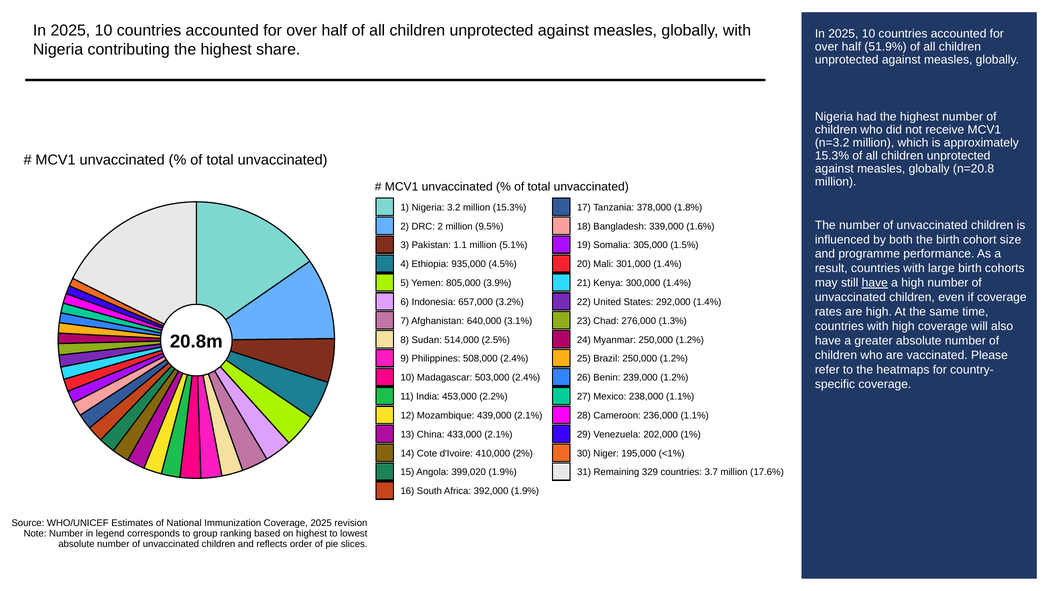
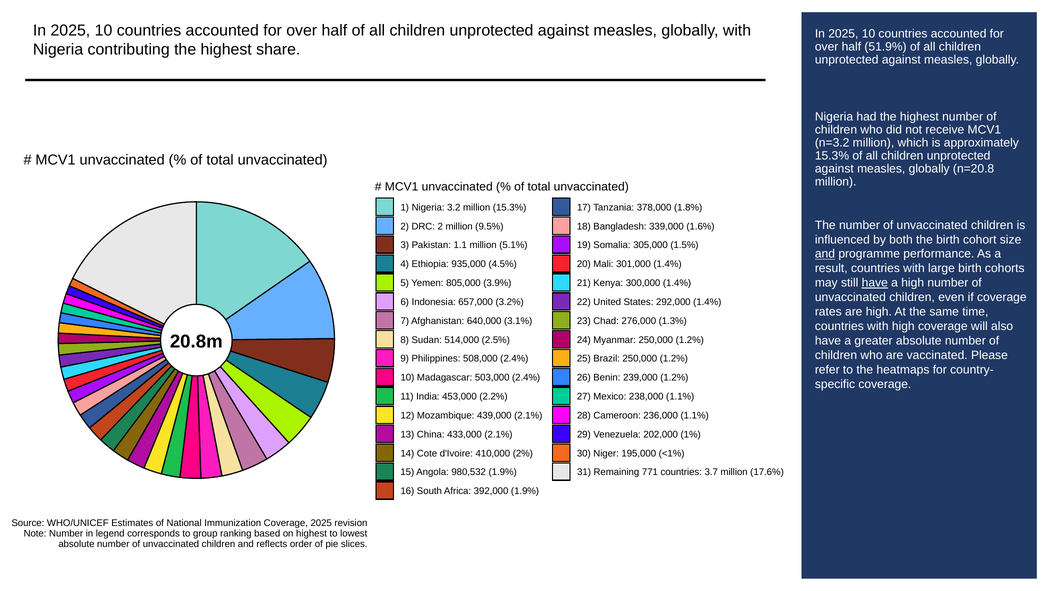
and at (825, 254) underline: none -> present
399,020: 399,020 -> 980,532
329: 329 -> 771
